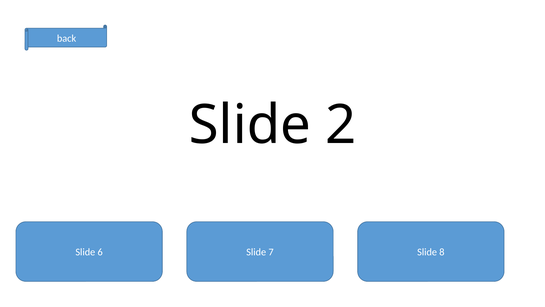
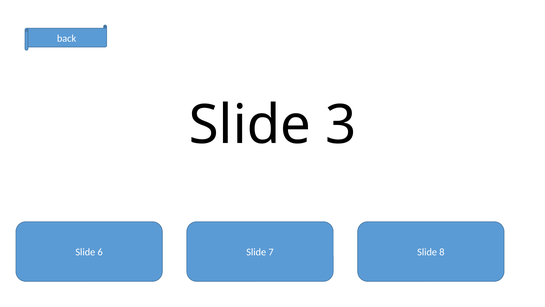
2: 2 -> 3
